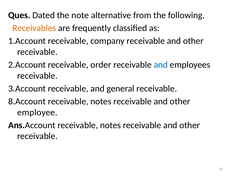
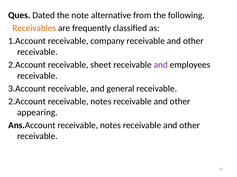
order: order -> sheet
and at (161, 65) colour: blue -> purple
8.Account at (27, 102): 8.Account -> 2.Account
employee: employee -> appearing
